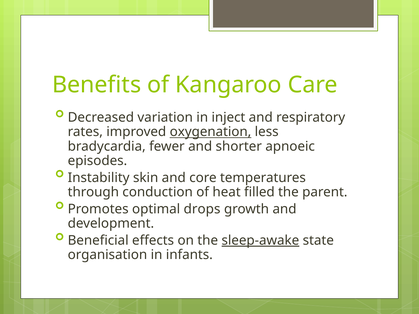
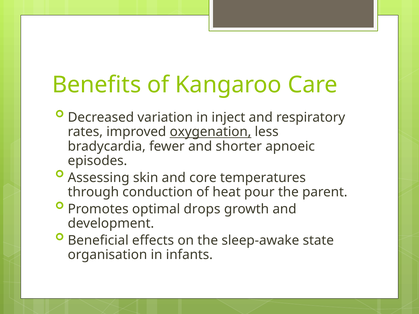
Instability: Instability -> Assessing
filled: filled -> pour
sleep-awake underline: present -> none
